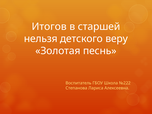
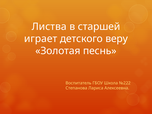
Итогов: Итогов -> Листва
нельзя: нельзя -> играет
